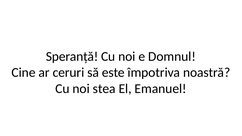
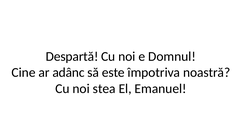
Speranță: Speranță -> Despartă
ceruri: ceruri -> adânc
